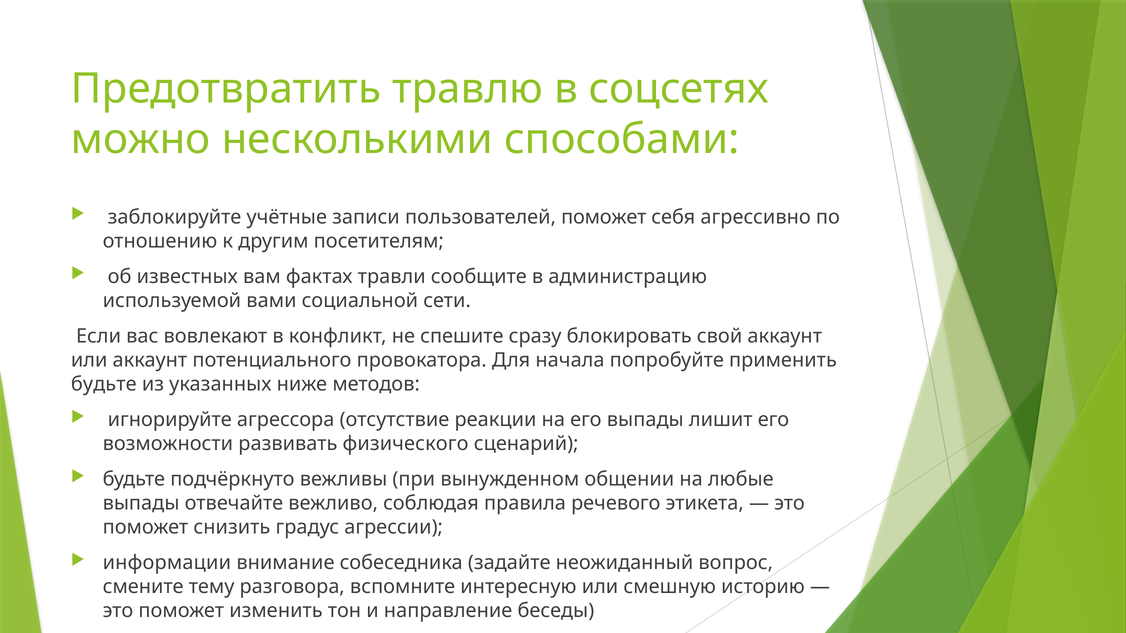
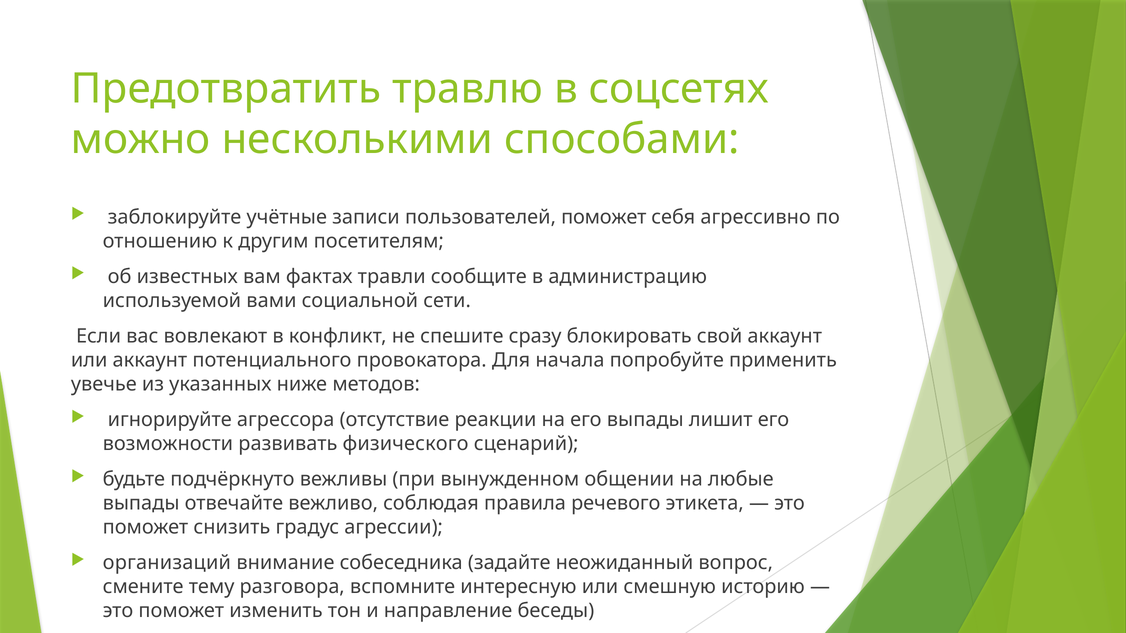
будьте at (104, 384): будьте -> увечье
информации: информации -> организаций
